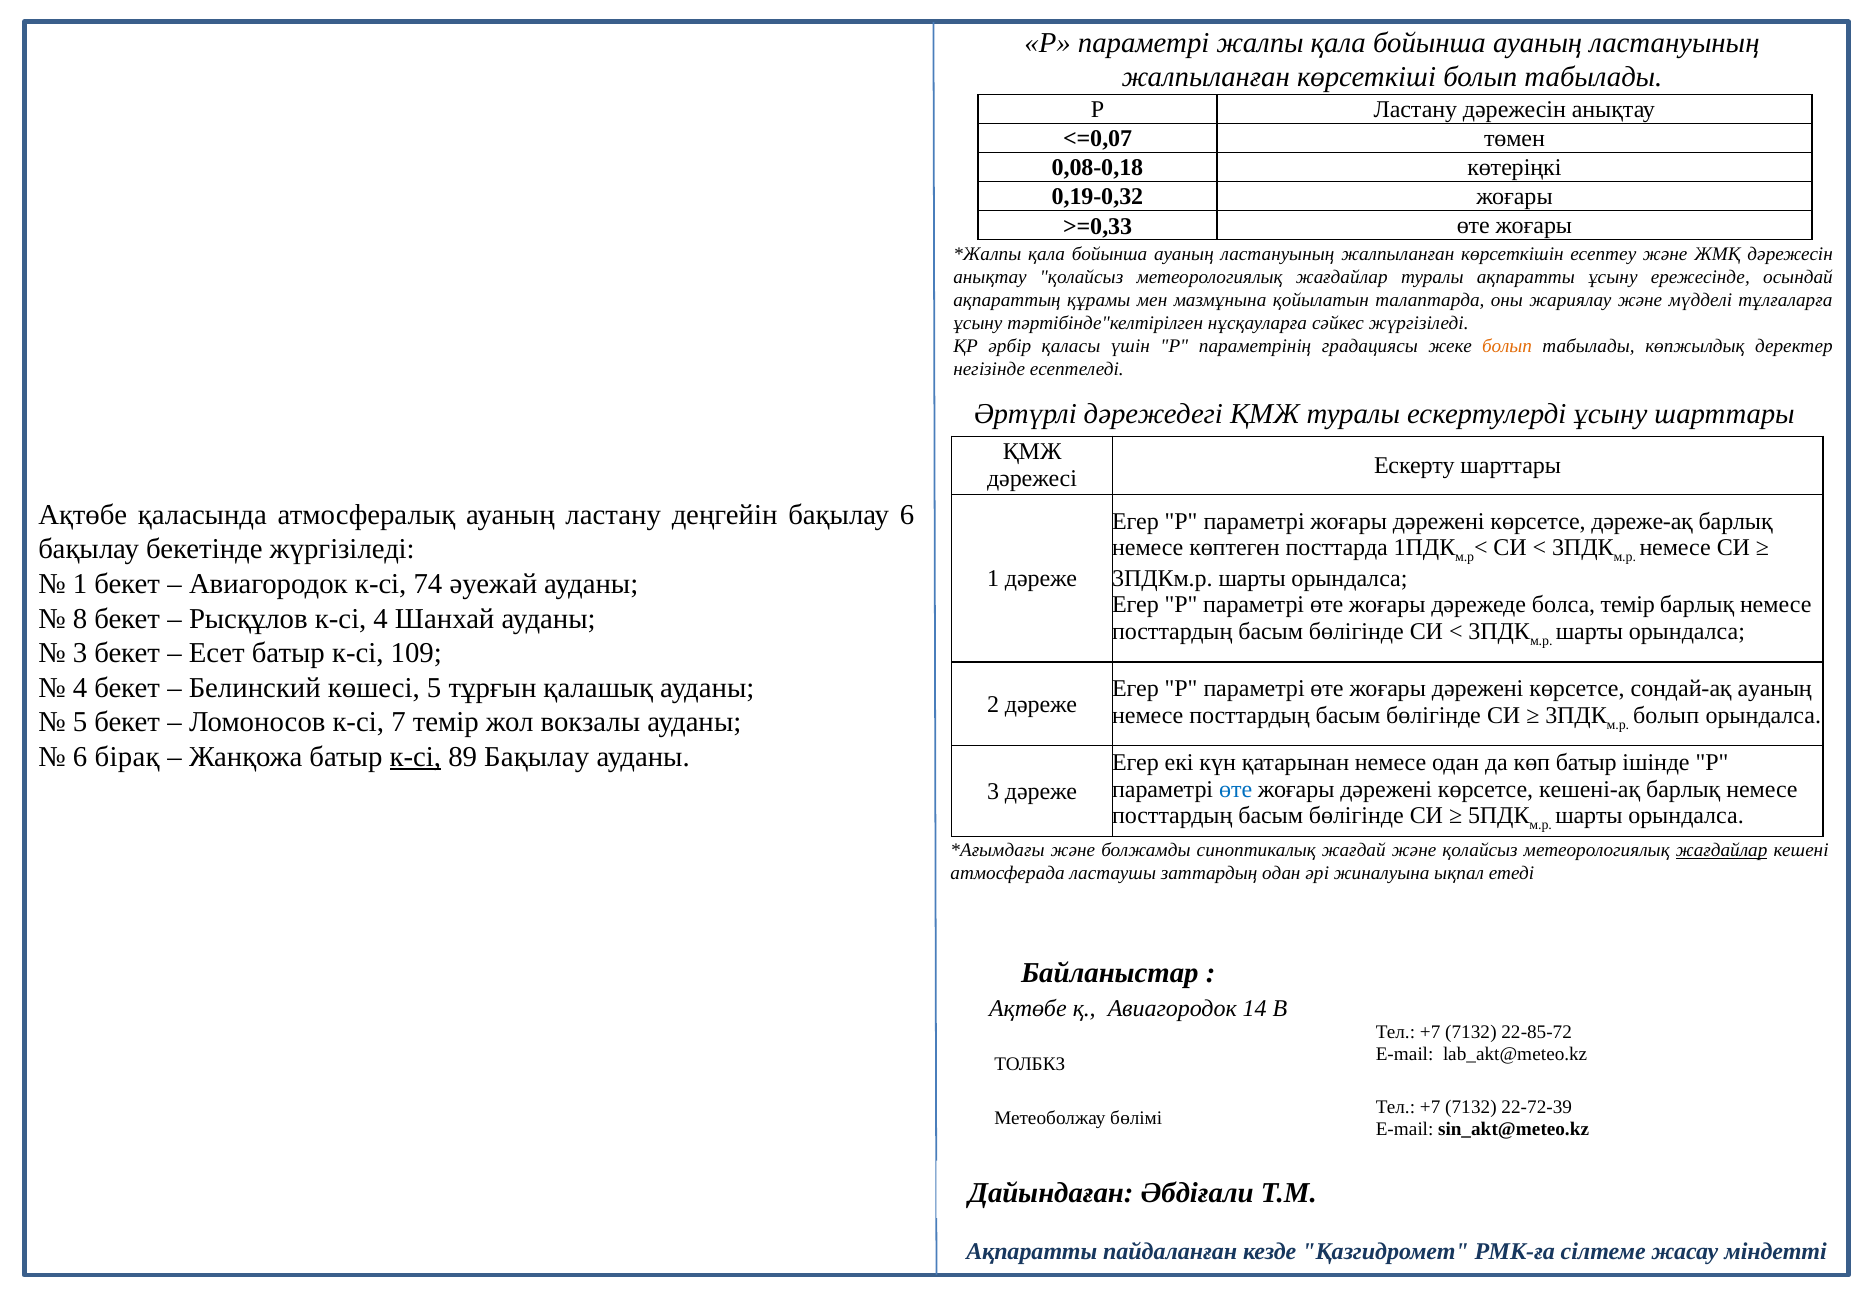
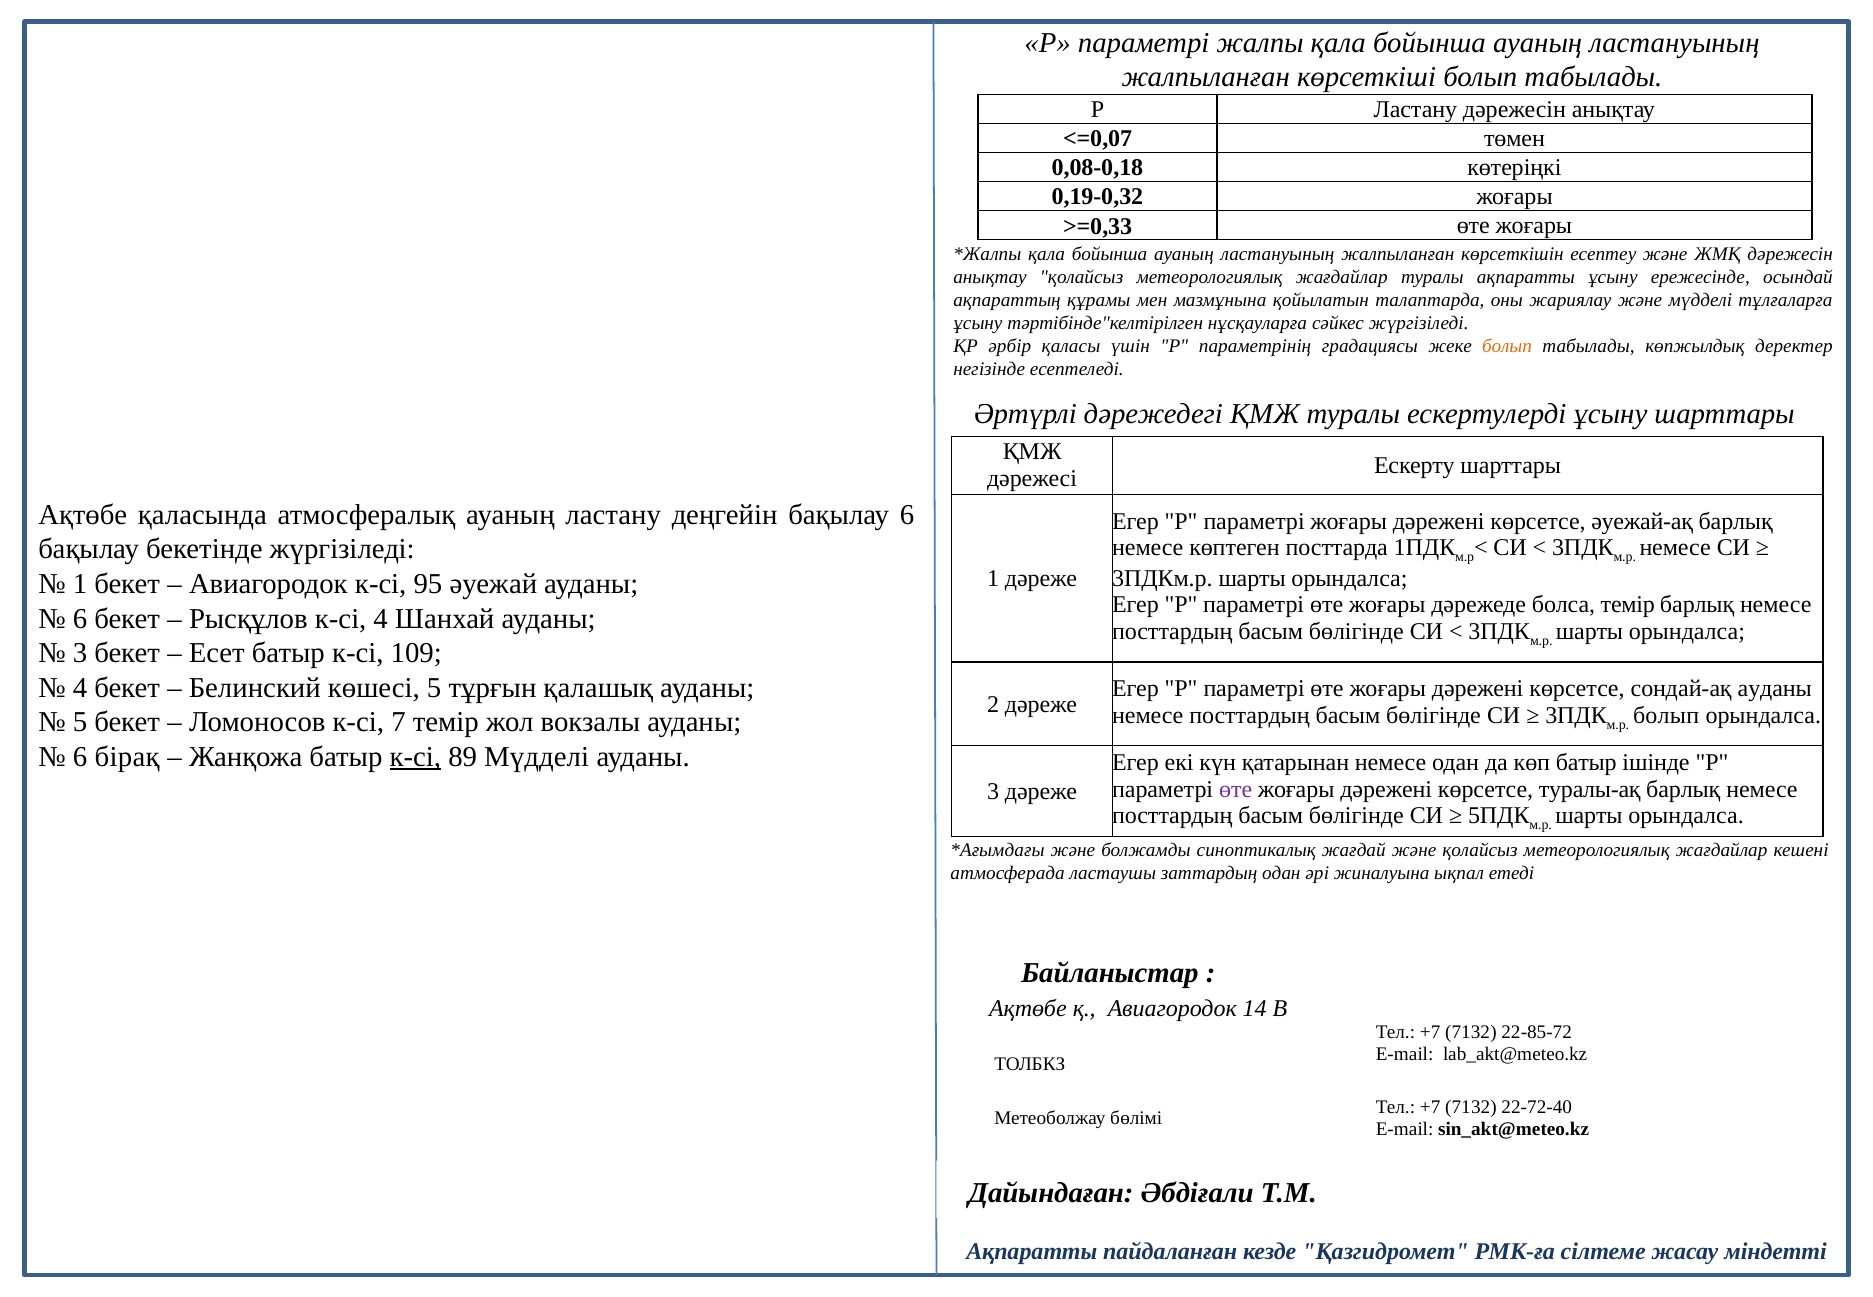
дәреже-ақ: дәреже-ақ -> әуежай-ақ
74: 74 -> 95
8 at (80, 618): 8 -> 6
сондай-ақ ауаның: ауаның -> ауданы
89 Бақылау: Бақылау -> Мүдделі
өте at (1236, 789) colour: blue -> purple
кешені-ақ: кешені-ақ -> туралы-ақ
жағдайлар at (1722, 850) underline: present -> none
22-72-39: 22-72-39 -> 22-72-40
